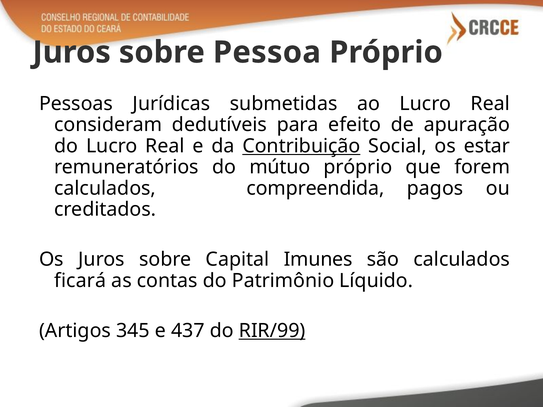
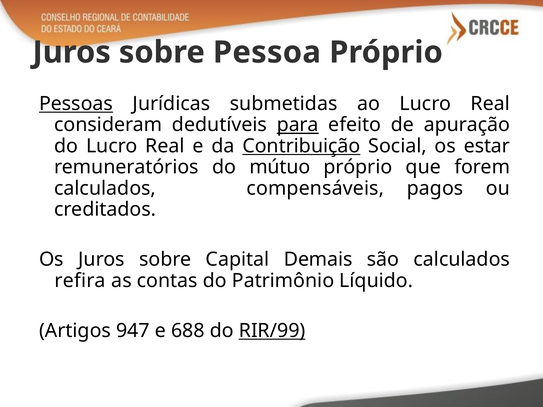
Pessoas underline: none -> present
para underline: none -> present
compreendida: compreendida -> compensáveis
Imunes: Imunes -> Demais
ficará: ficará -> refira
345: 345 -> 947
437: 437 -> 688
